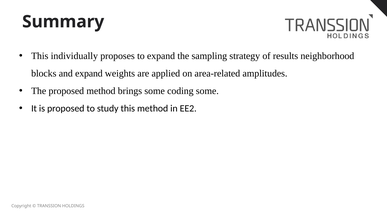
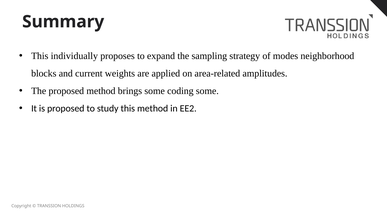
results: results -> modes
and expand: expand -> current
